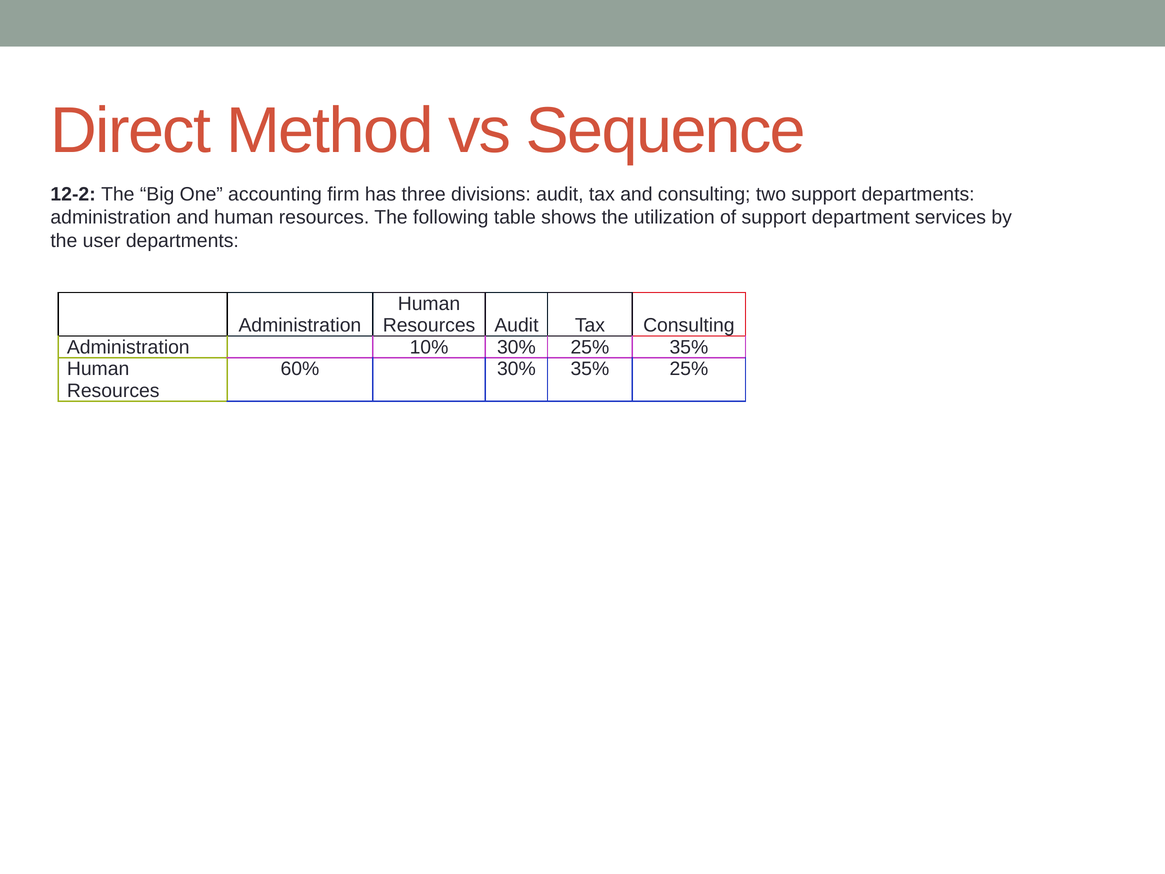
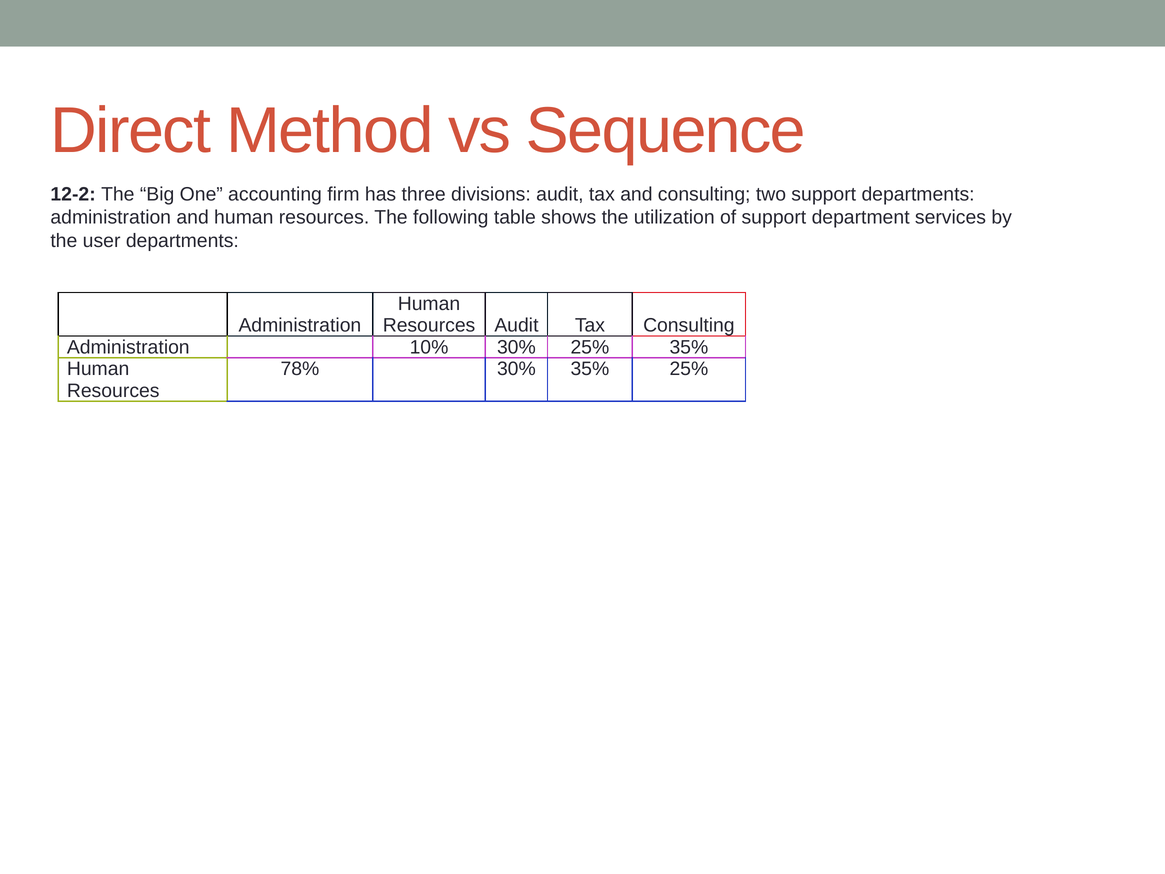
60%: 60% -> 78%
